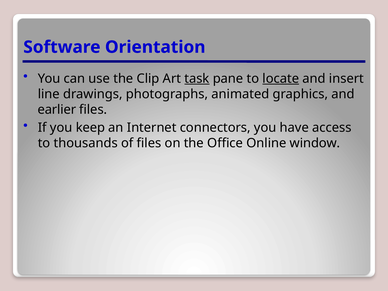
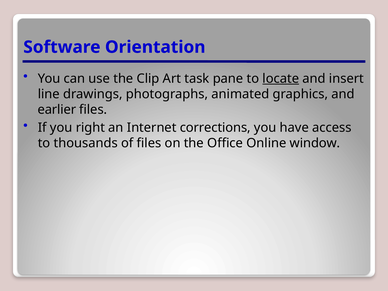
task underline: present -> none
keep: keep -> right
connectors: connectors -> corrections
